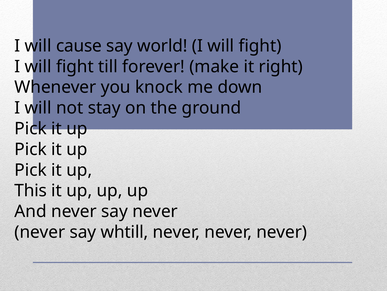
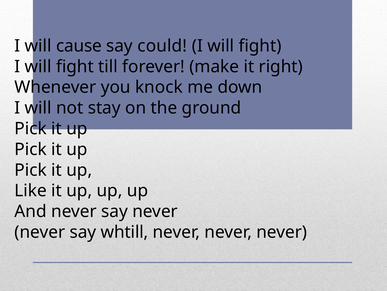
world: world -> could
This: This -> Like
